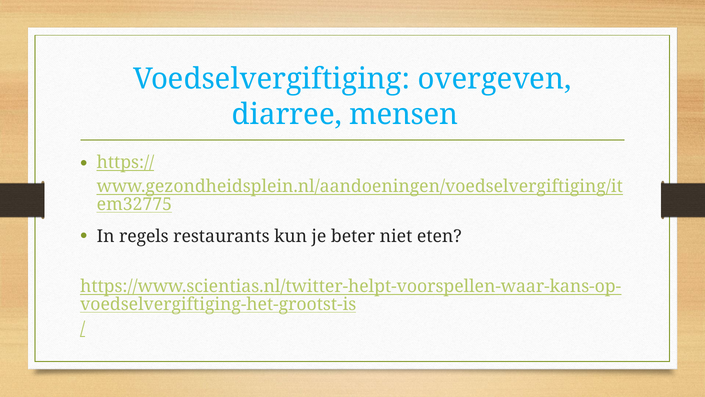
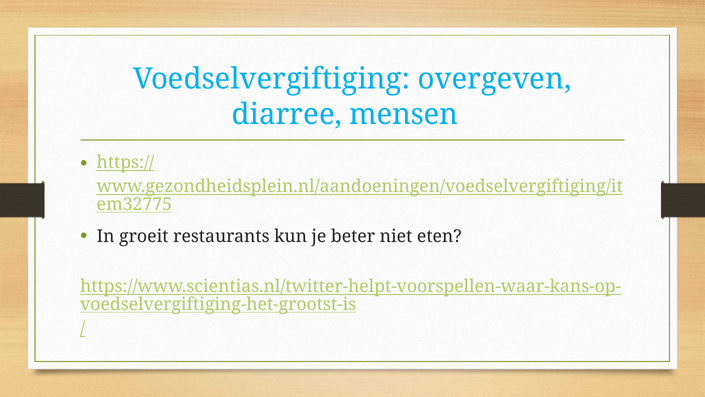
regels: regels -> groeit
